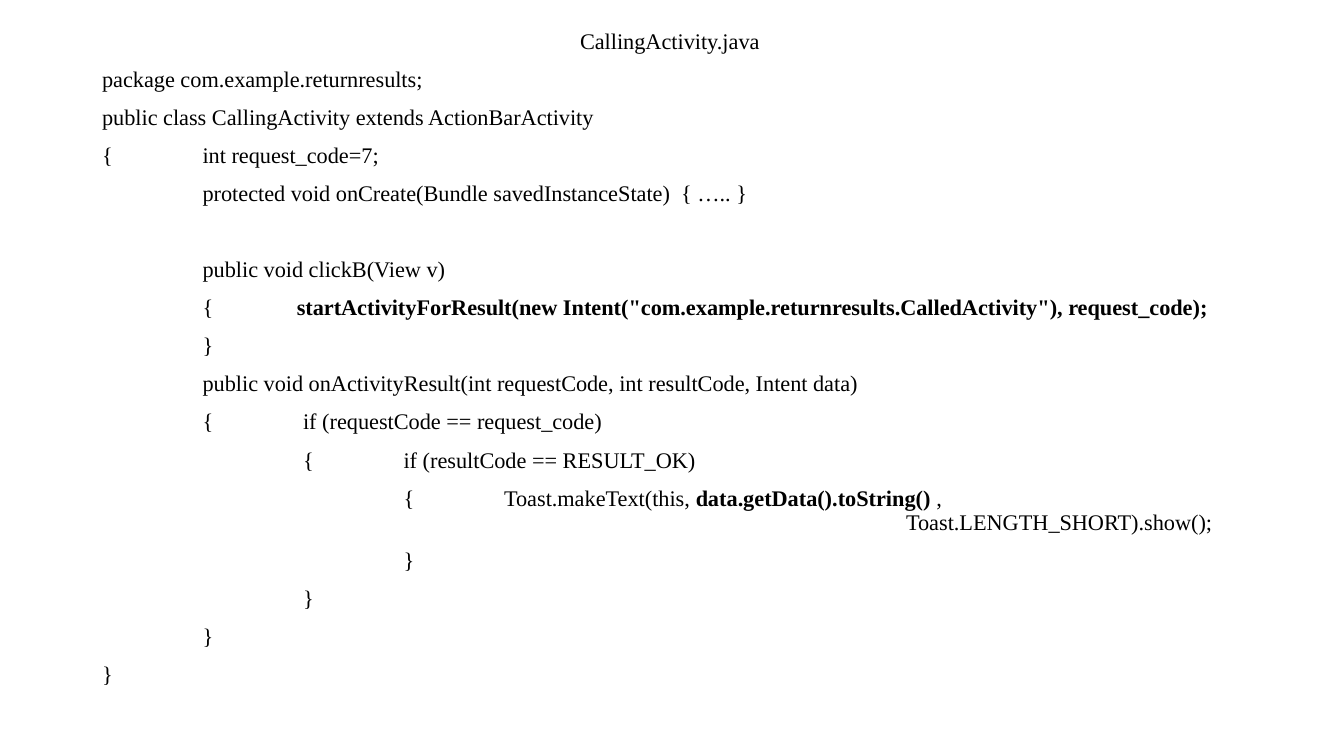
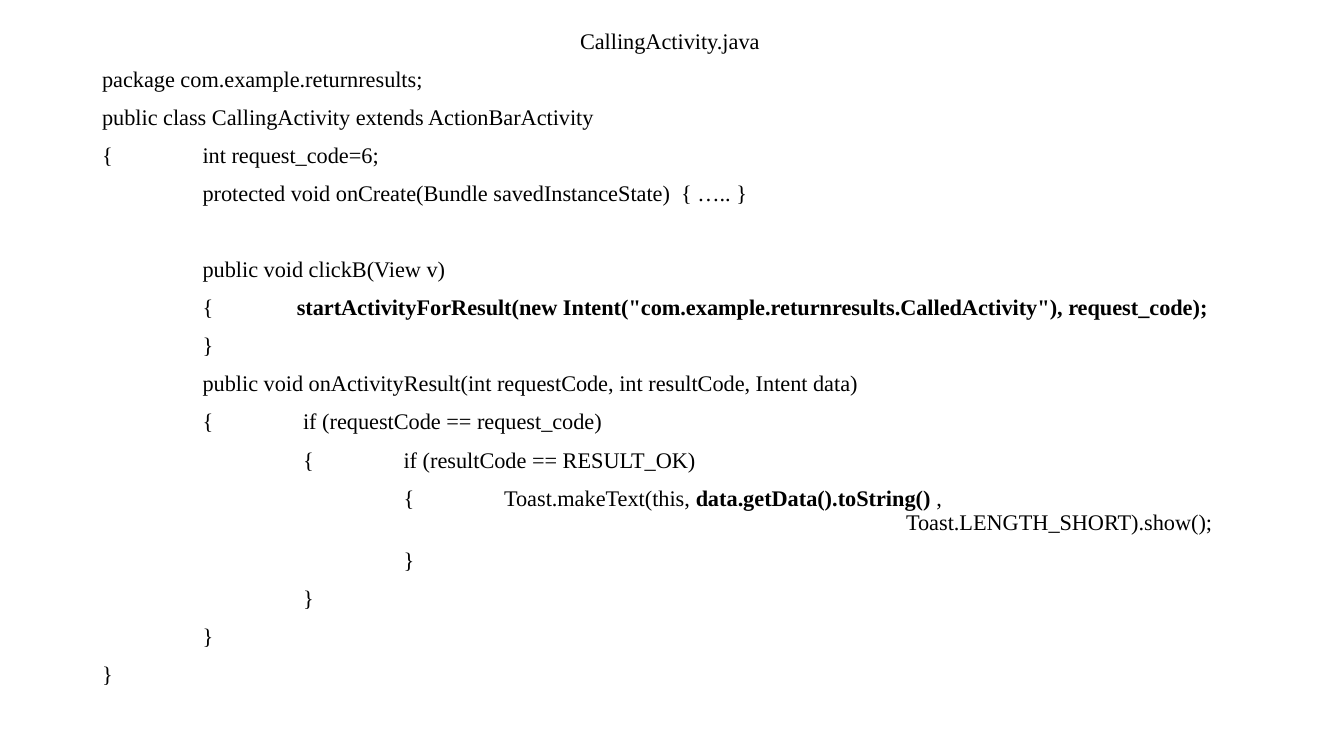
request_code=7: request_code=7 -> request_code=6
